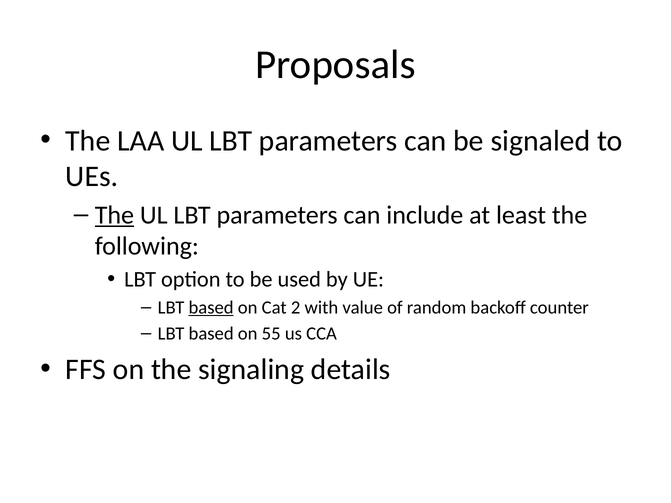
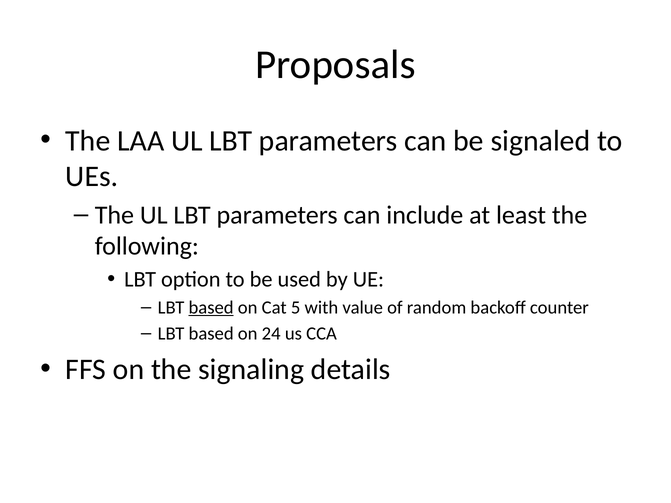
The at (114, 215) underline: present -> none
2: 2 -> 5
55: 55 -> 24
